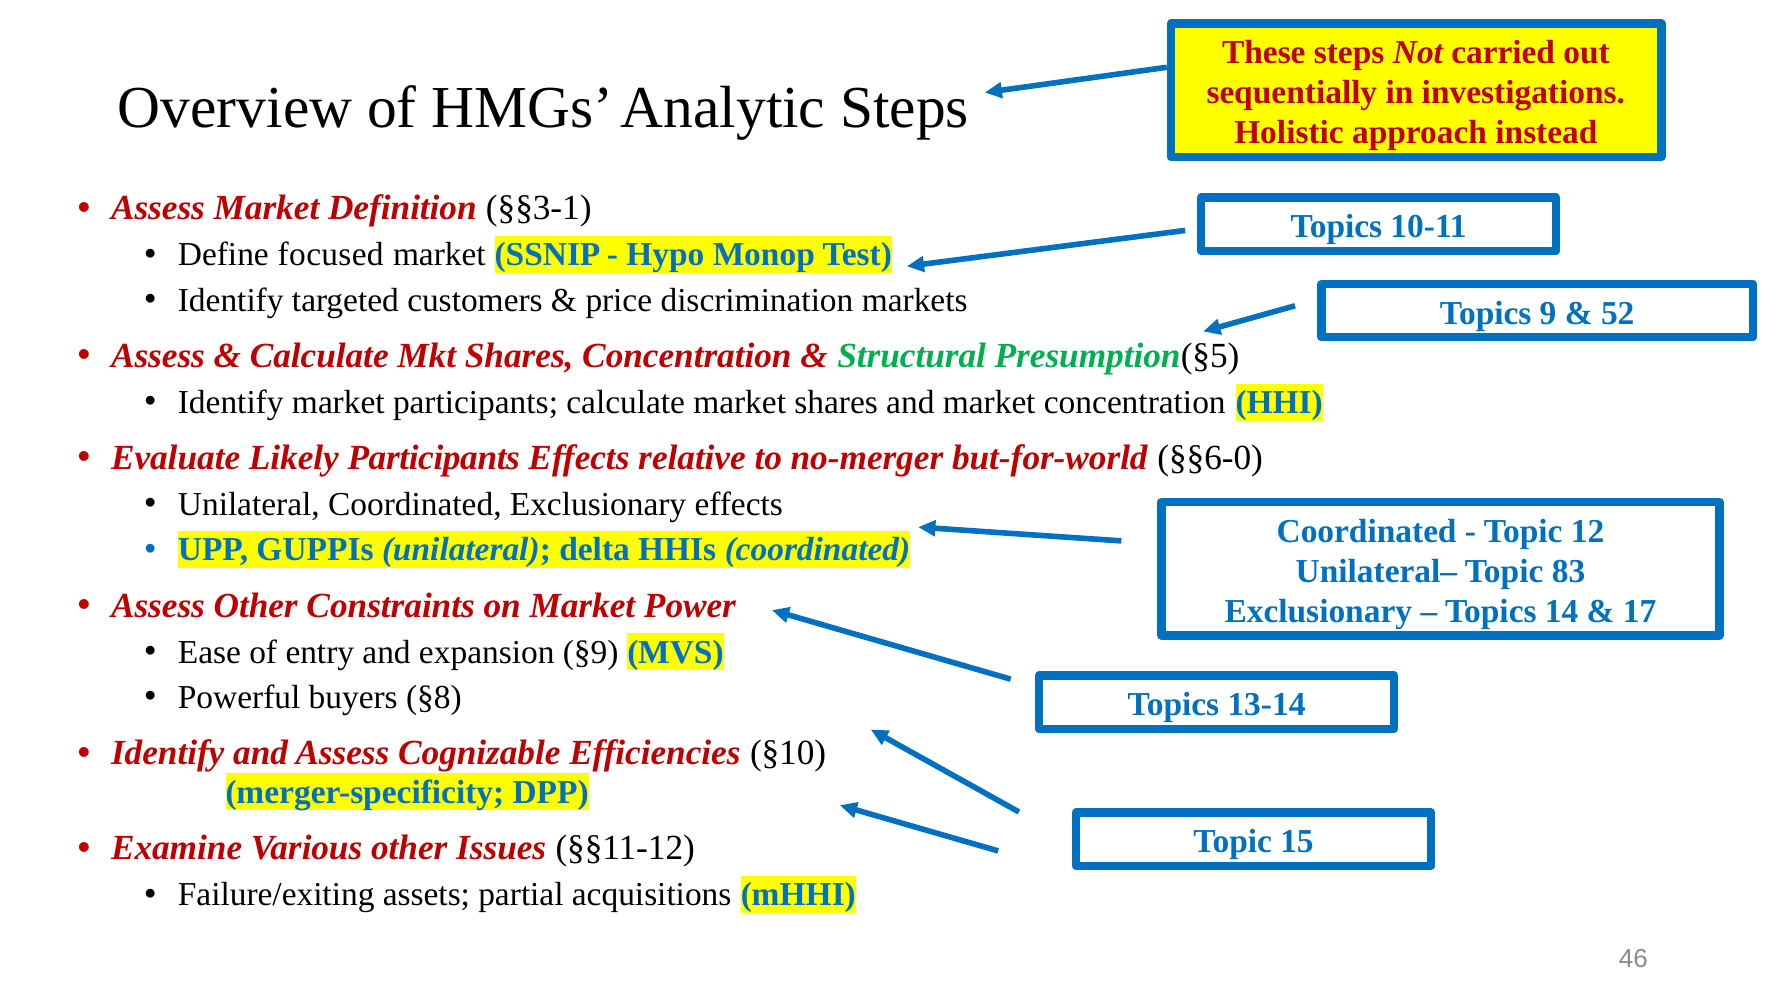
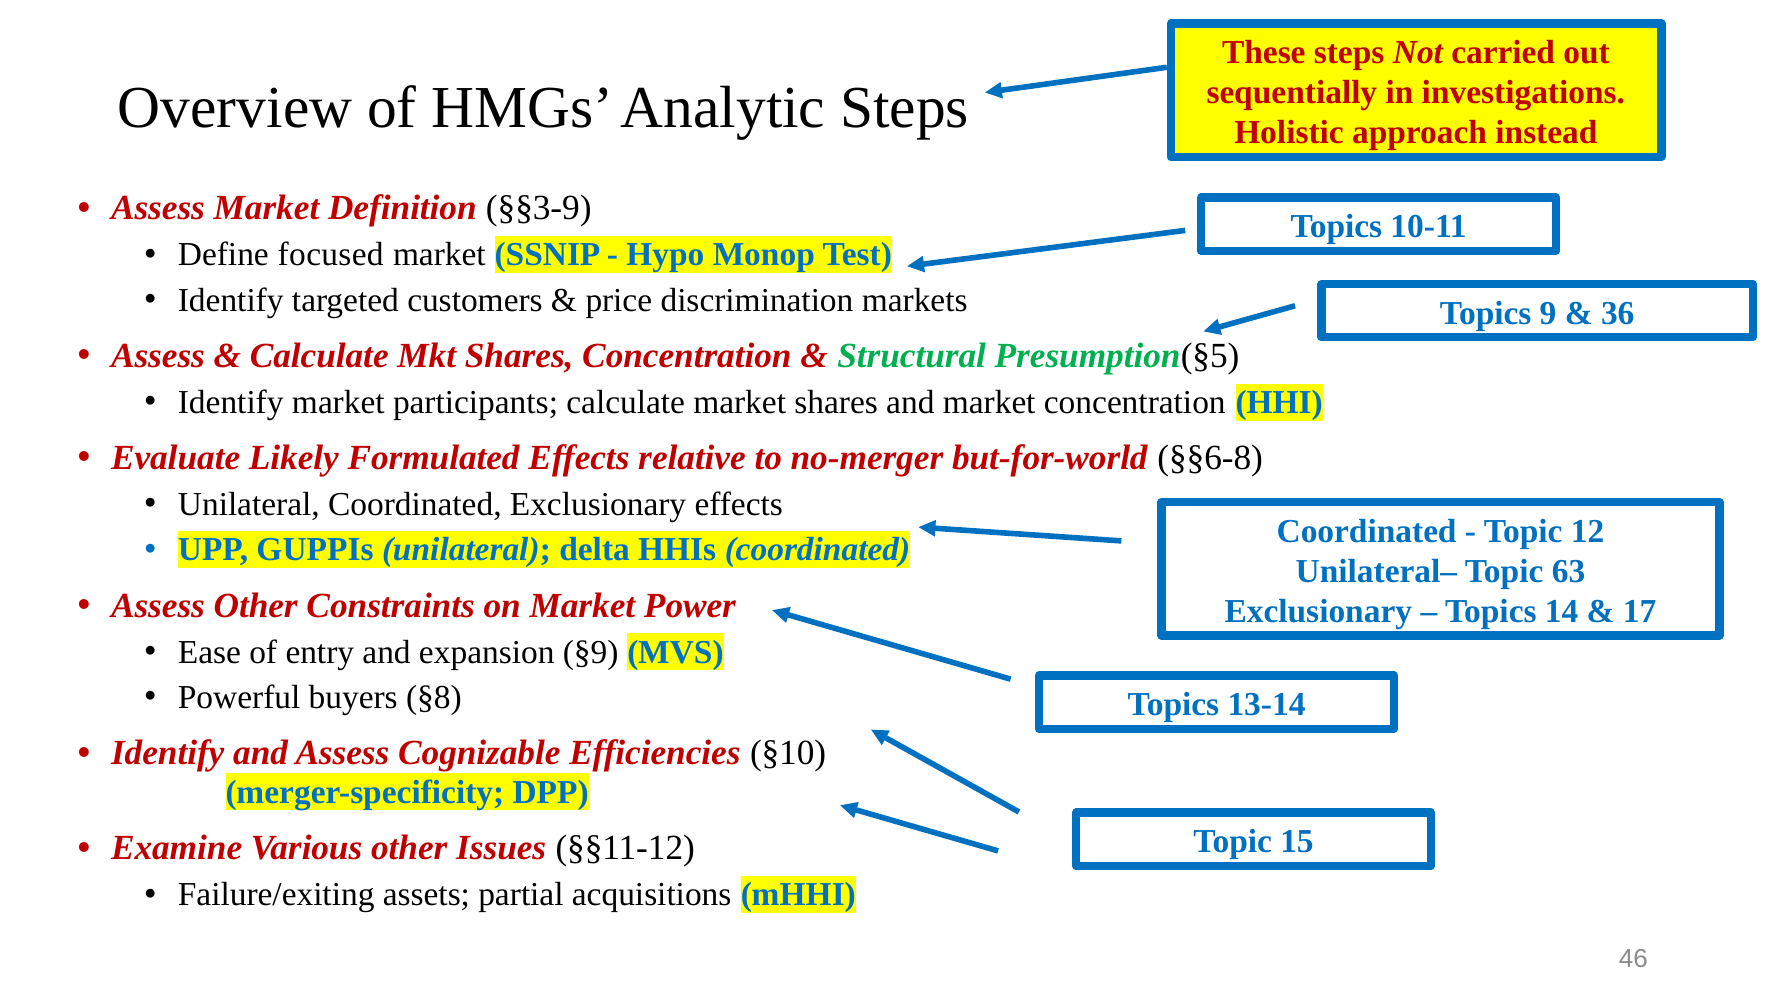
§§3-1: §§3-1 -> §§3-9
52: 52 -> 36
Likely Participants: Participants -> Formulated
§§6-0: §§6-0 -> §§6-8
83: 83 -> 63
